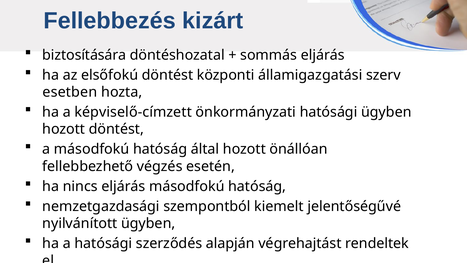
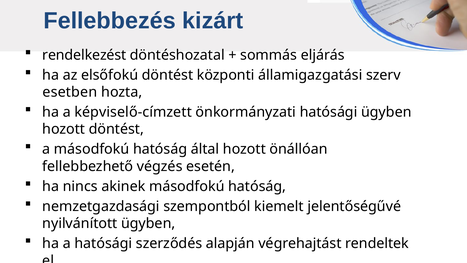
biztosítására: biztosítására -> rendelkezést
nincs eljárás: eljárás -> akinek
